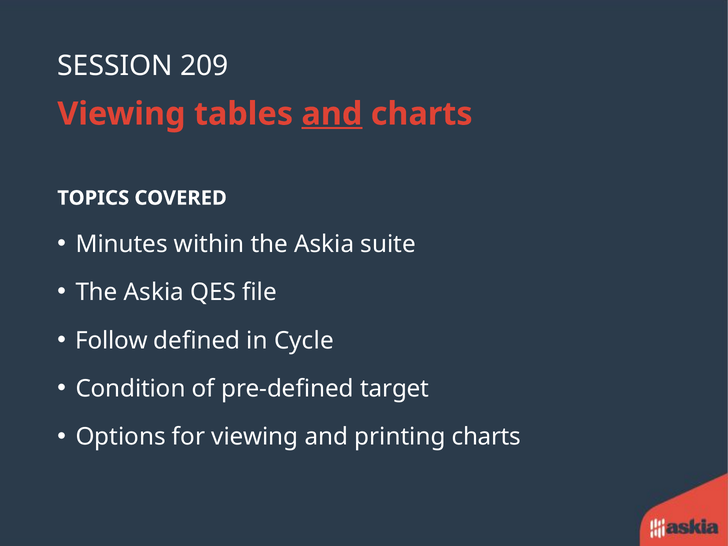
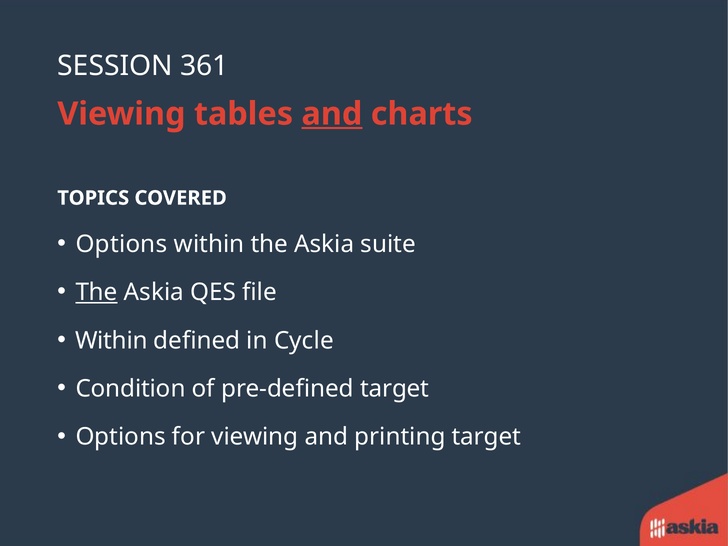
209: 209 -> 361
Minutes at (122, 244): Minutes -> Options
The at (97, 292) underline: none -> present
Follow at (111, 341): Follow -> Within
printing charts: charts -> target
